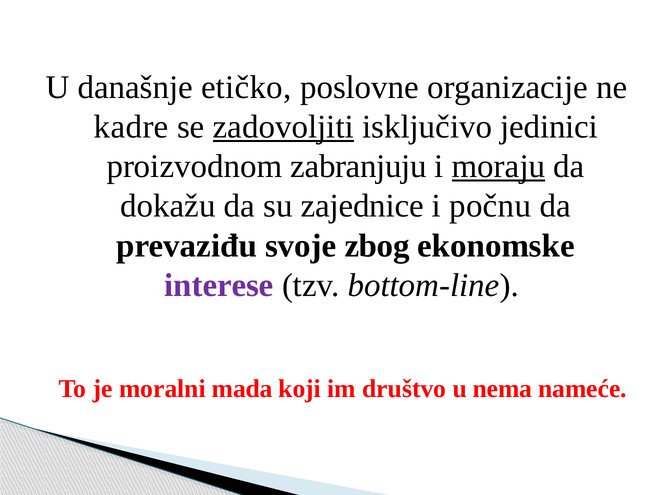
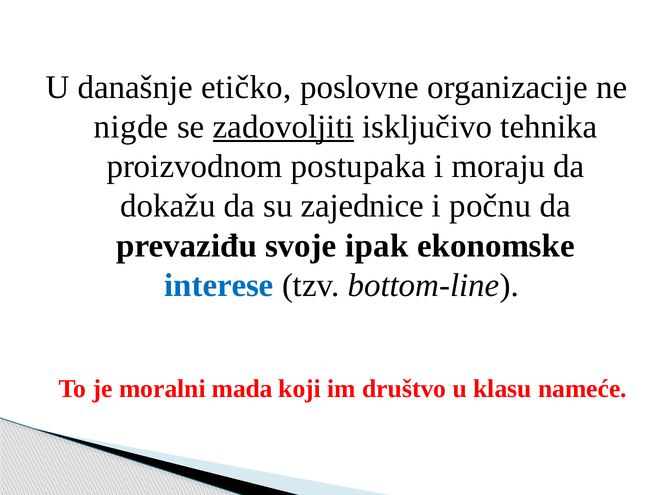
kadre: kadre -> nigde
jedinici: jedinici -> tehnika
zabranjuju: zabranjuju -> postupaka
moraju underline: present -> none
zbog: zbog -> ipak
interese colour: purple -> blue
nema: nema -> klasu
